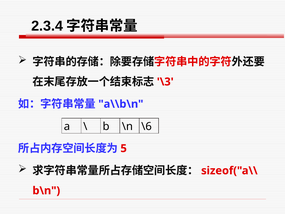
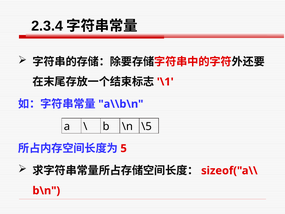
\3: \3 -> \1
\6: \6 -> \5
